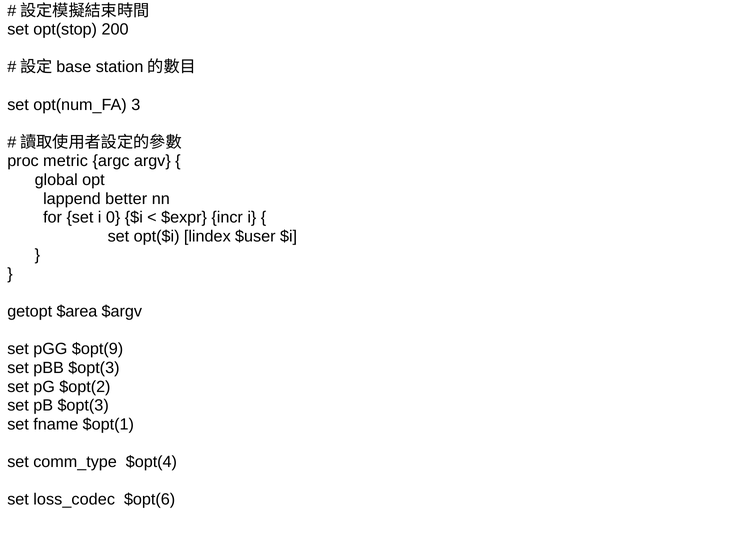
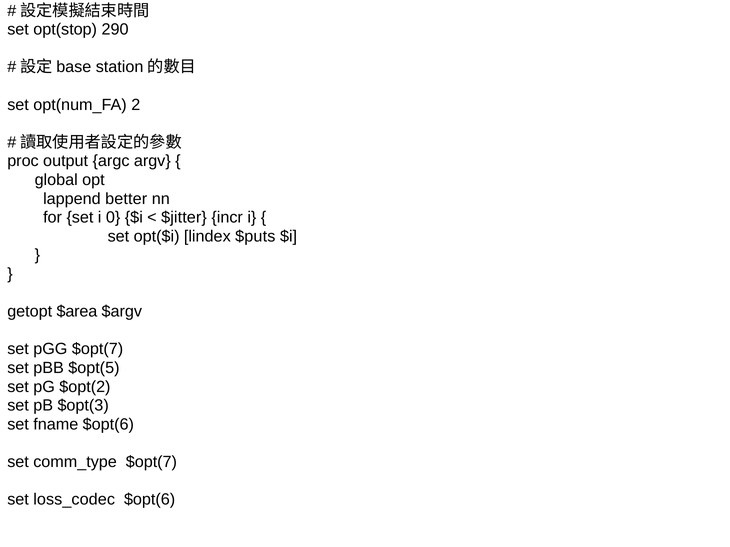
200: 200 -> 290
3: 3 -> 2
metric: metric -> output
$expr: $expr -> $jitter
$user: $user -> $puts
pGG $opt(9: $opt(9 -> $opt(7
pBB $opt(3: $opt(3 -> $opt(5
fname $opt(1: $opt(1 -> $opt(6
comm_type $opt(4: $opt(4 -> $opt(7
